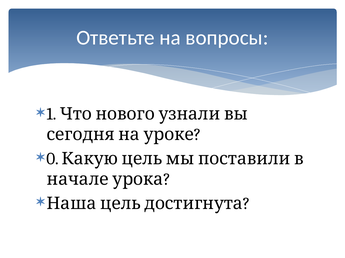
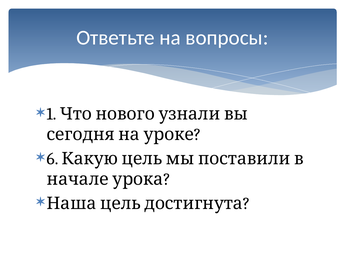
0: 0 -> 6
